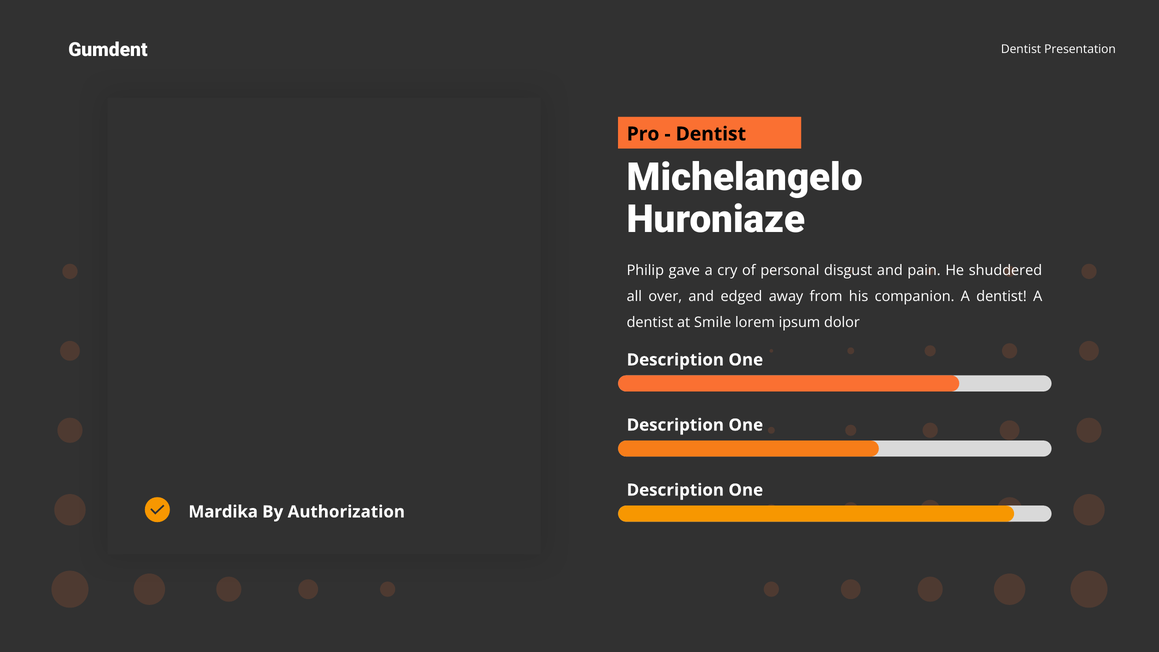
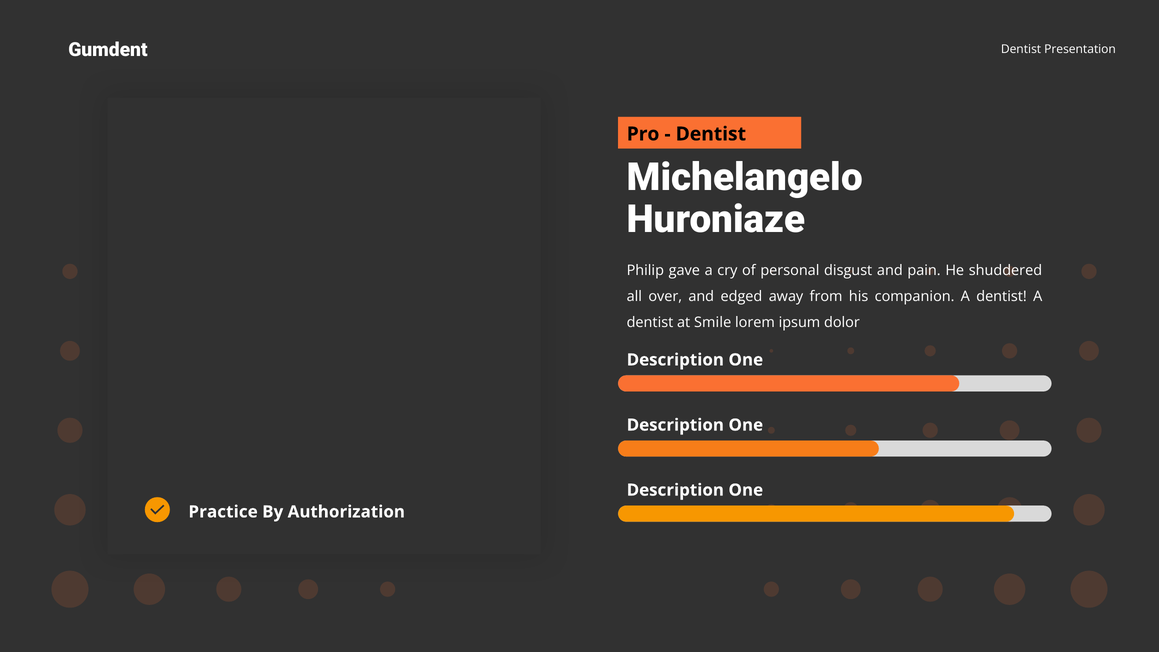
Mardika: Mardika -> Practice
